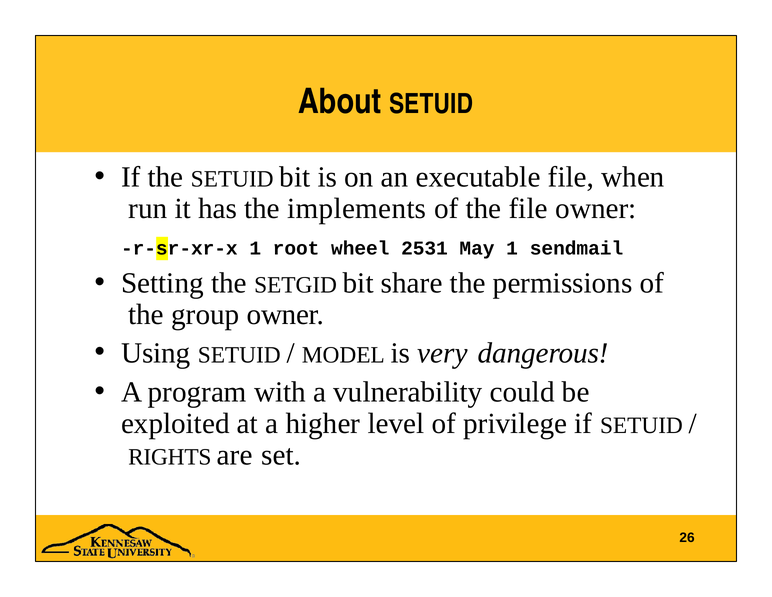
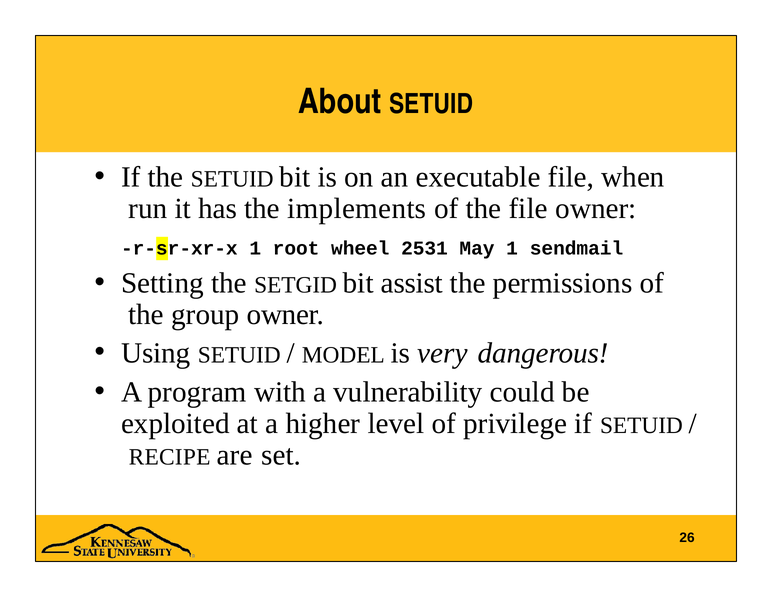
share: share -> assist
RIGHTS: RIGHTS -> RECIPE
